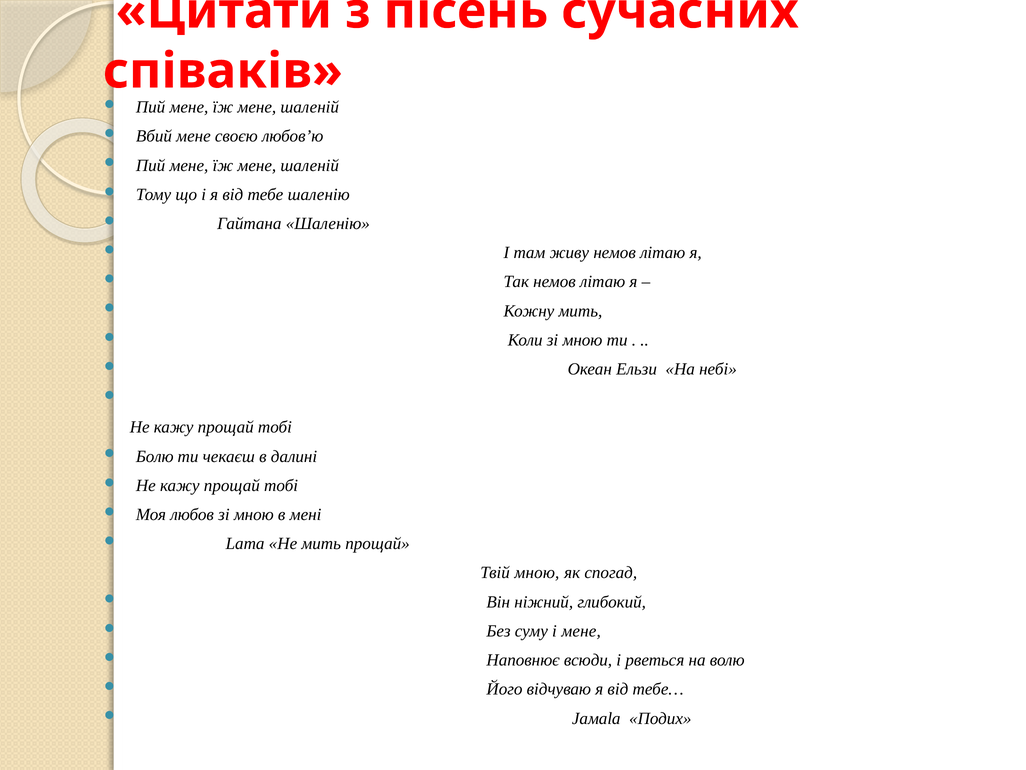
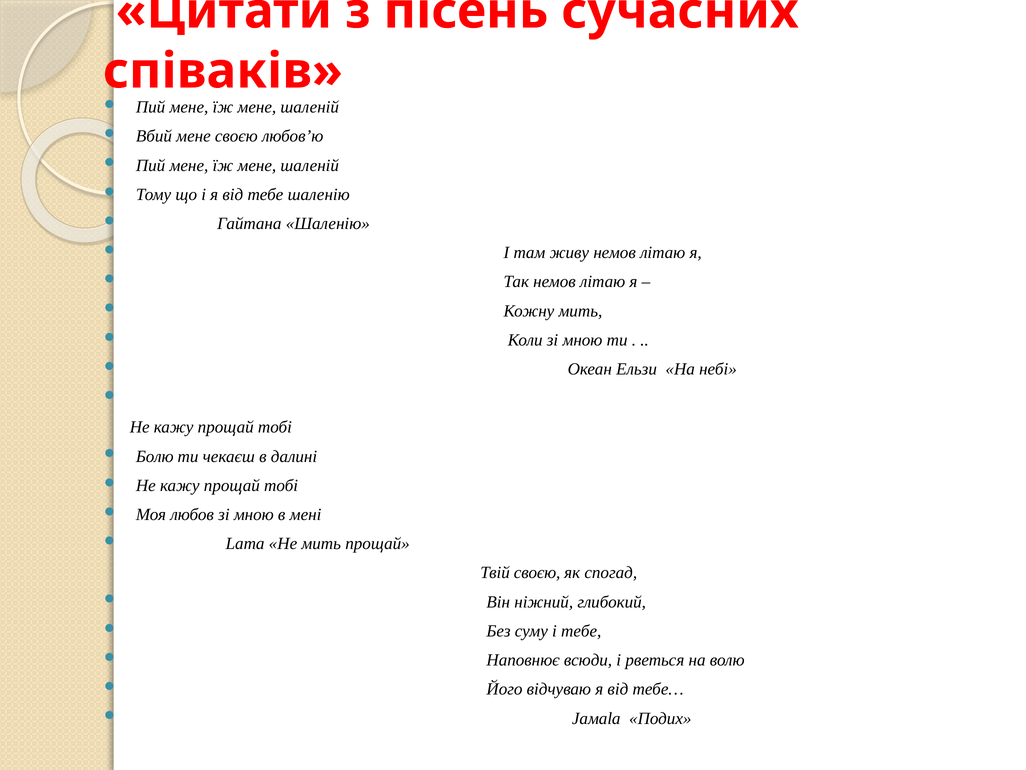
Твій мною: мною -> своєю
і мене: мене -> тебе
